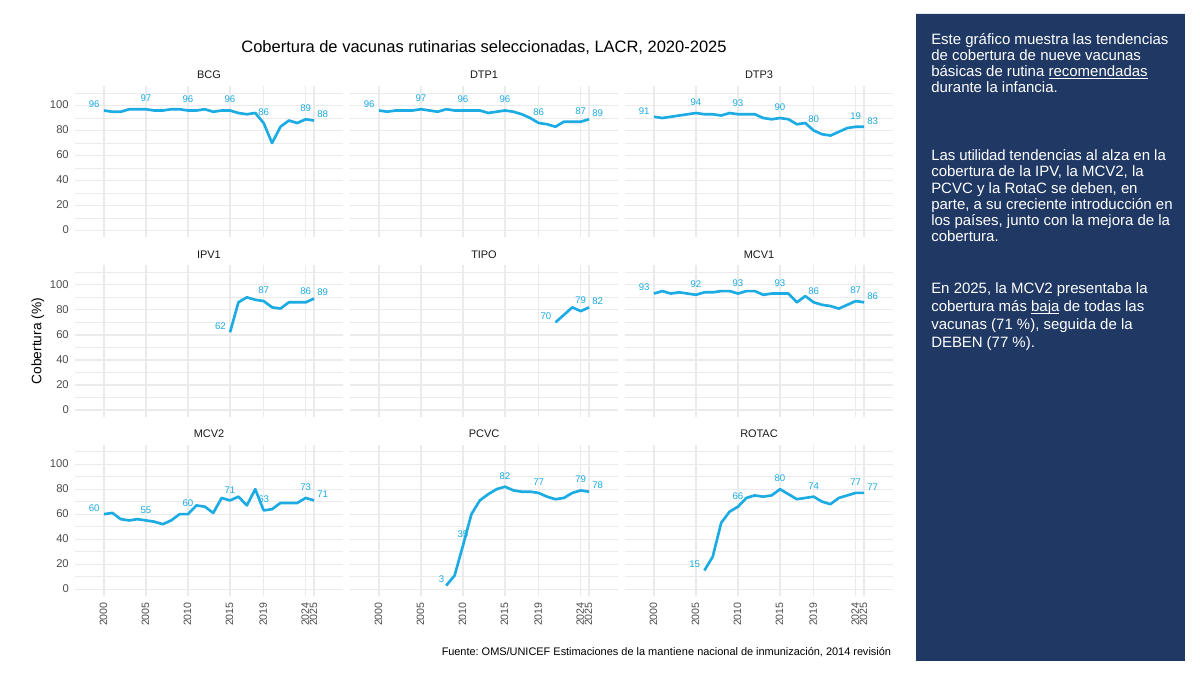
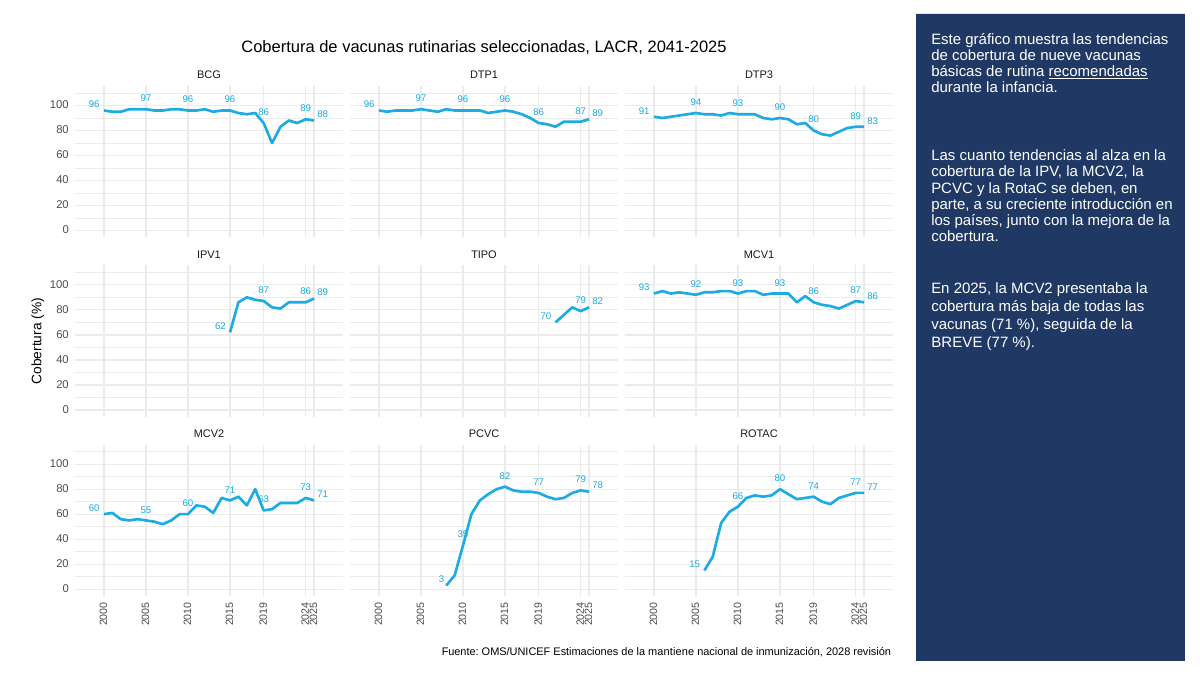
2020-2025: 2020-2025 -> 2041-2025
80 19: 19 -> 89
utilidad: utilidad -> cuanto
baja underline: present -> none
DEBEN at (957, 343): DEBEN -> BREVE
2014: 2014 -> 2028
